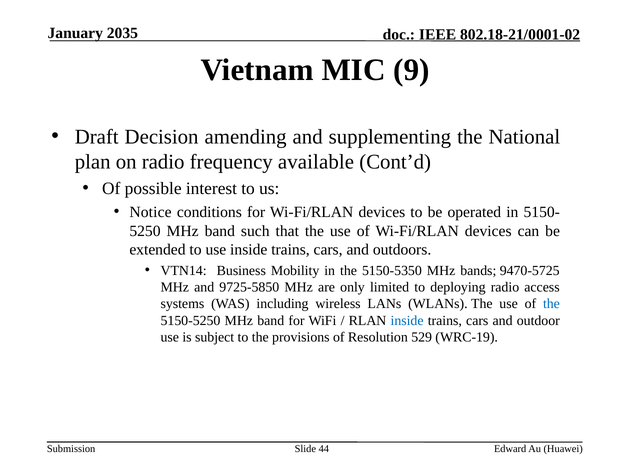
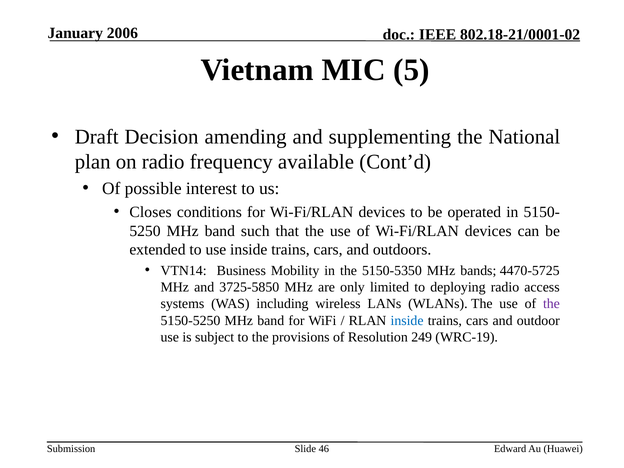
2035: 2035 -> 2006
9: 9 -> 5
Notice: Notice -> Closes
9470-5725: 9470-5725 -> 4470-5725
9725-5850: 9725-5850 -> 3725-5850
the at (551, 304) colour: blue -> purple
529: 529 -> 249
44: 44 -> 46
